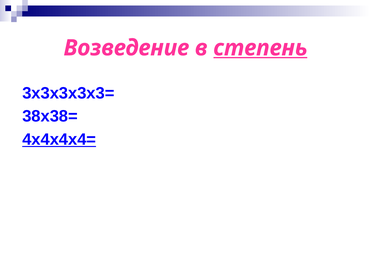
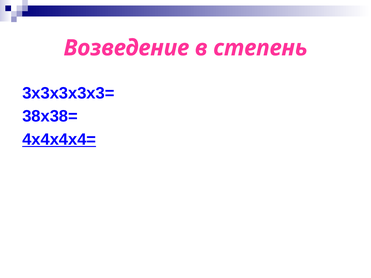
степень underline: present -> none
